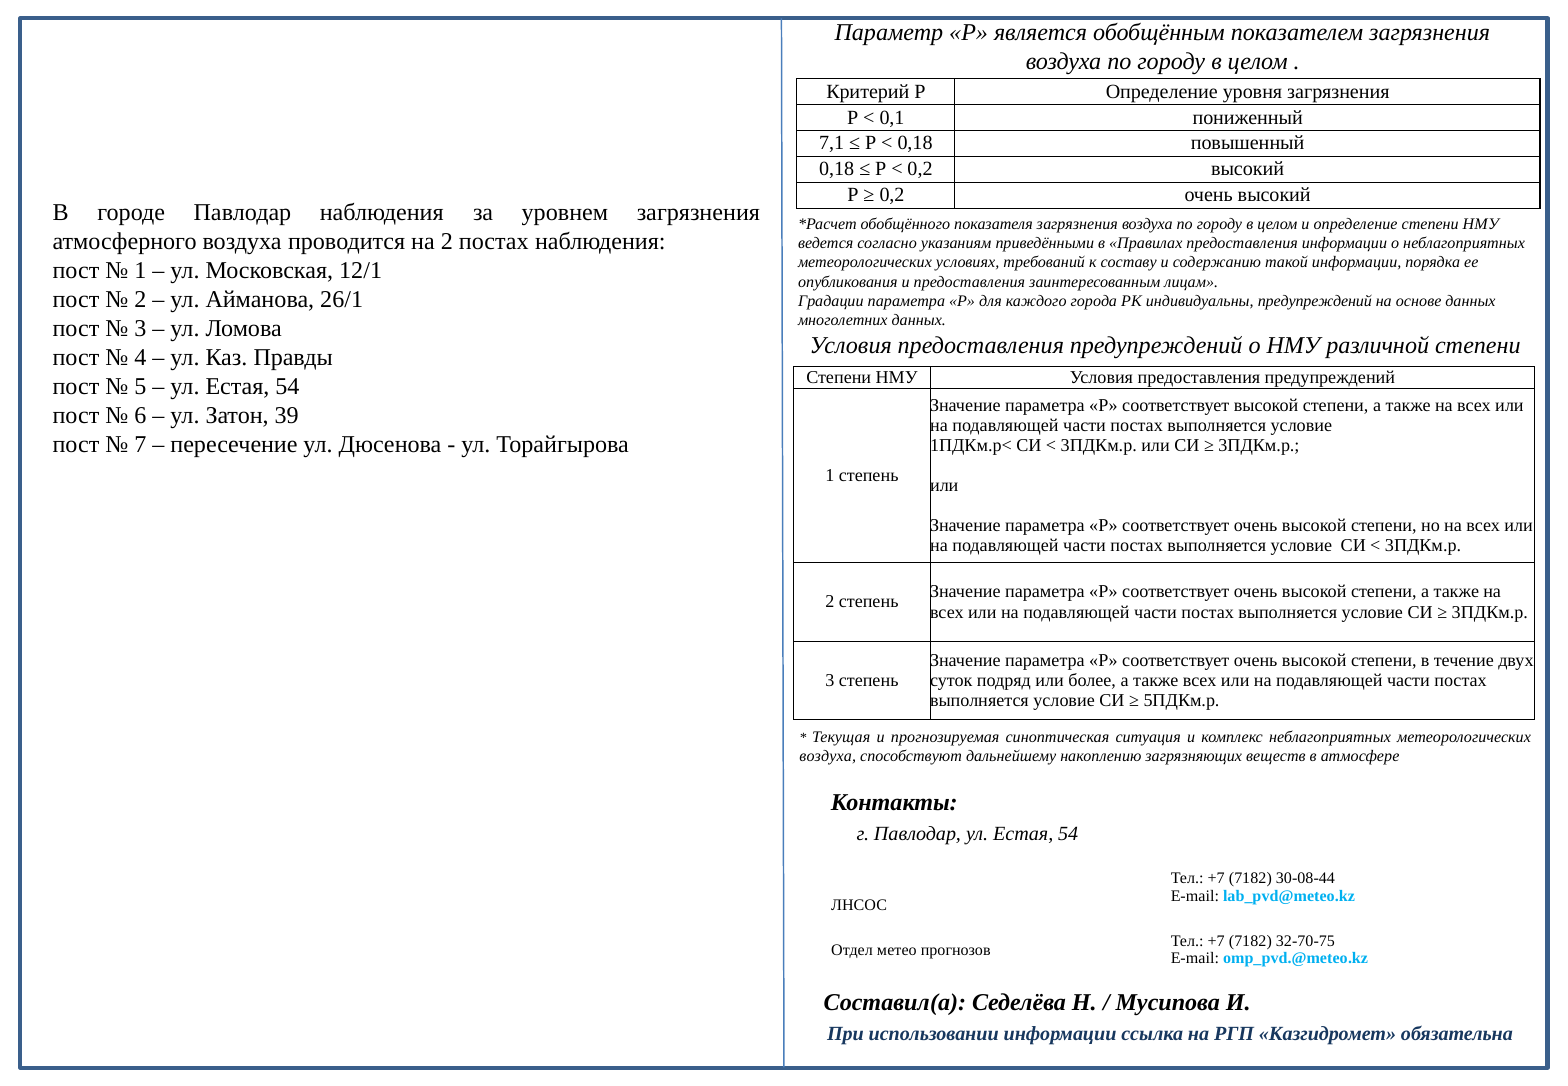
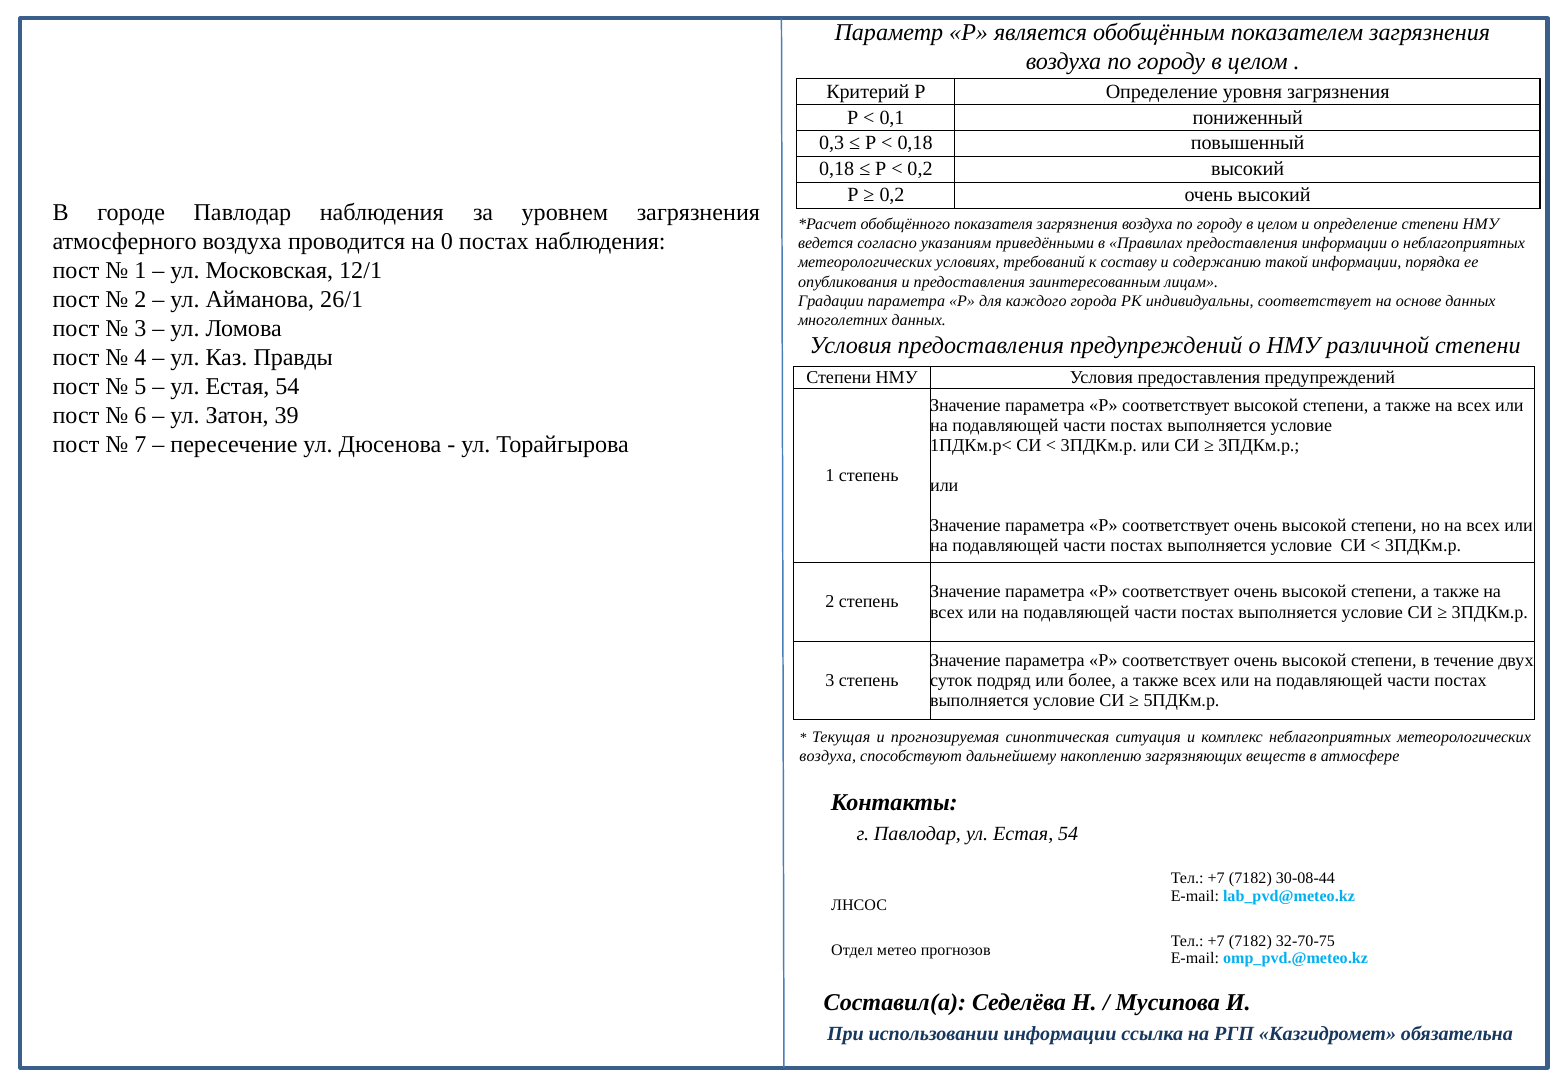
7,1: 7,1 -> 0,3
на 2: 2 -> 0
индивидуальны предупреждений: предупреждений -> соответствует
